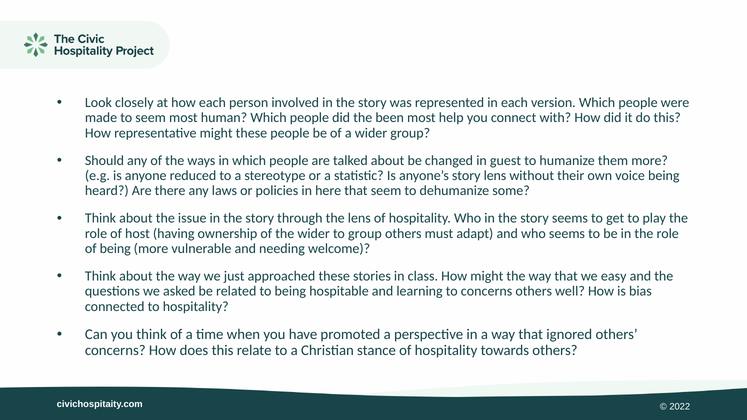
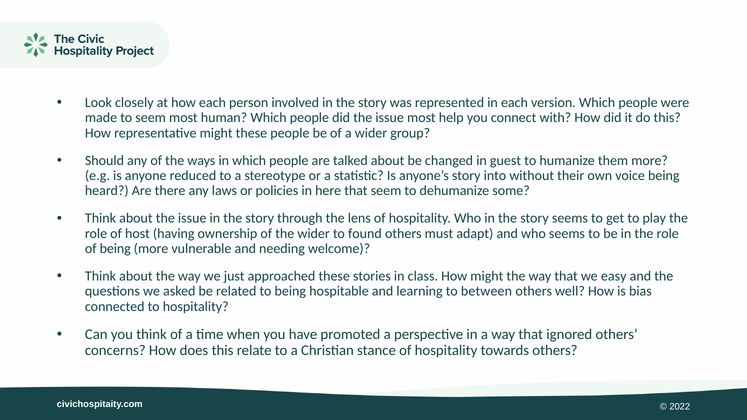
did the been: been -> issue
story lens: lens -> into
to group: group -> found
to concerns: concerns -> between
